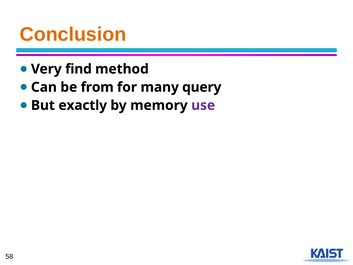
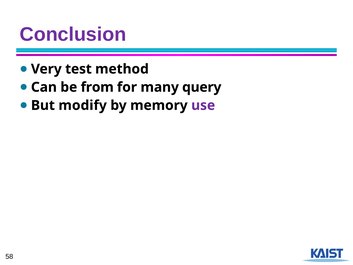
Conclusion colour: orange -> purple
find: find -> test
exactly: exactly -> modify
